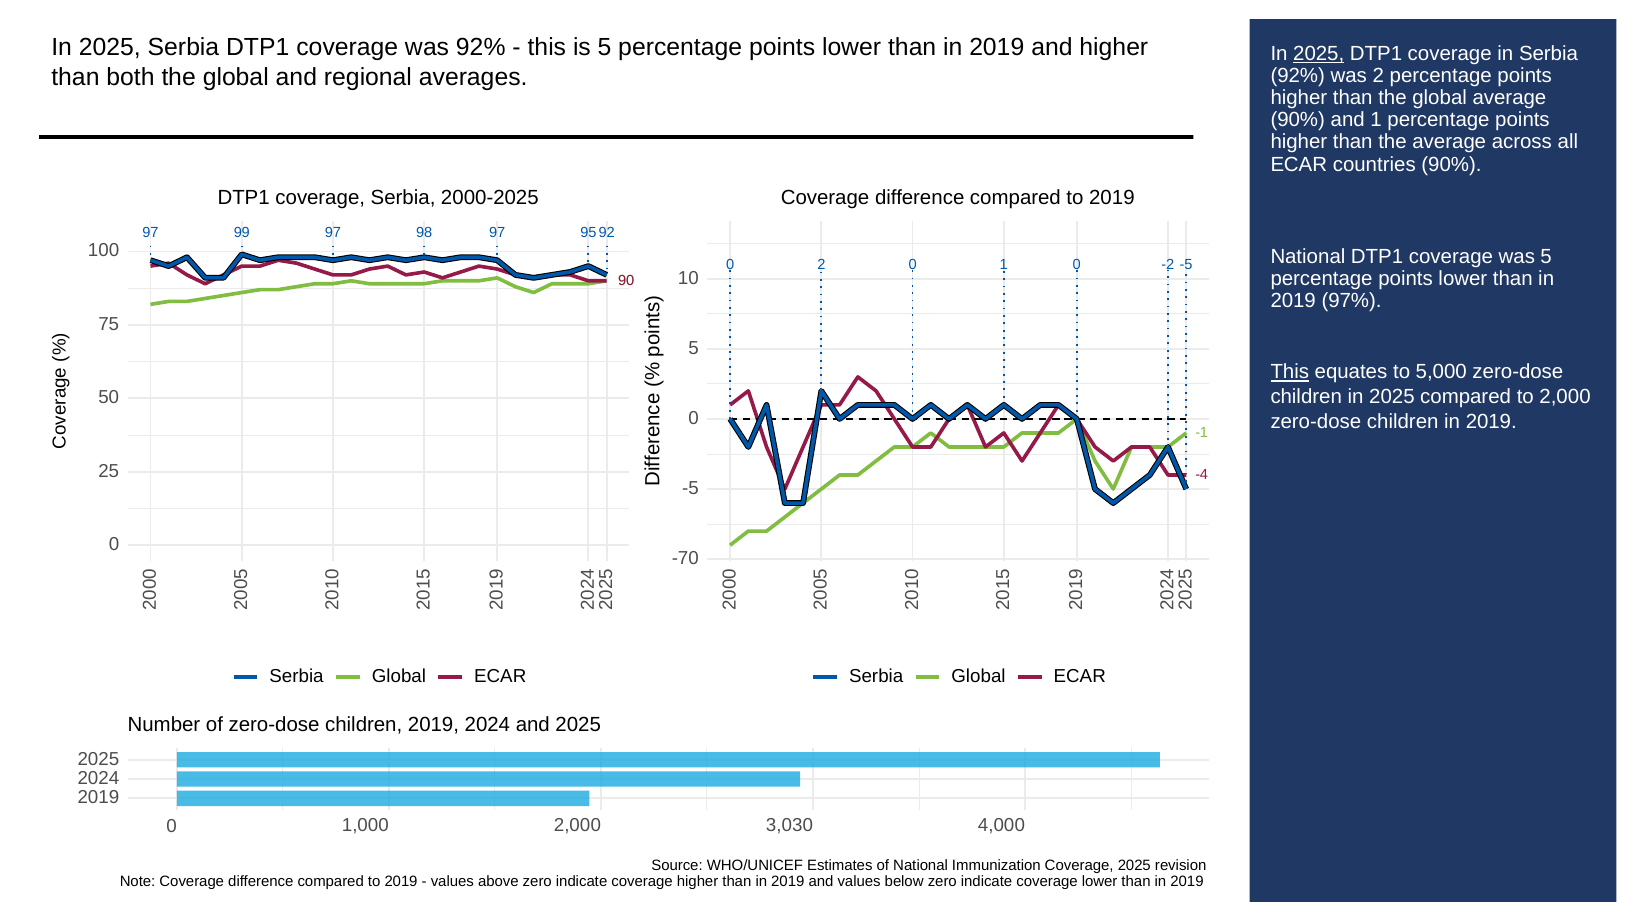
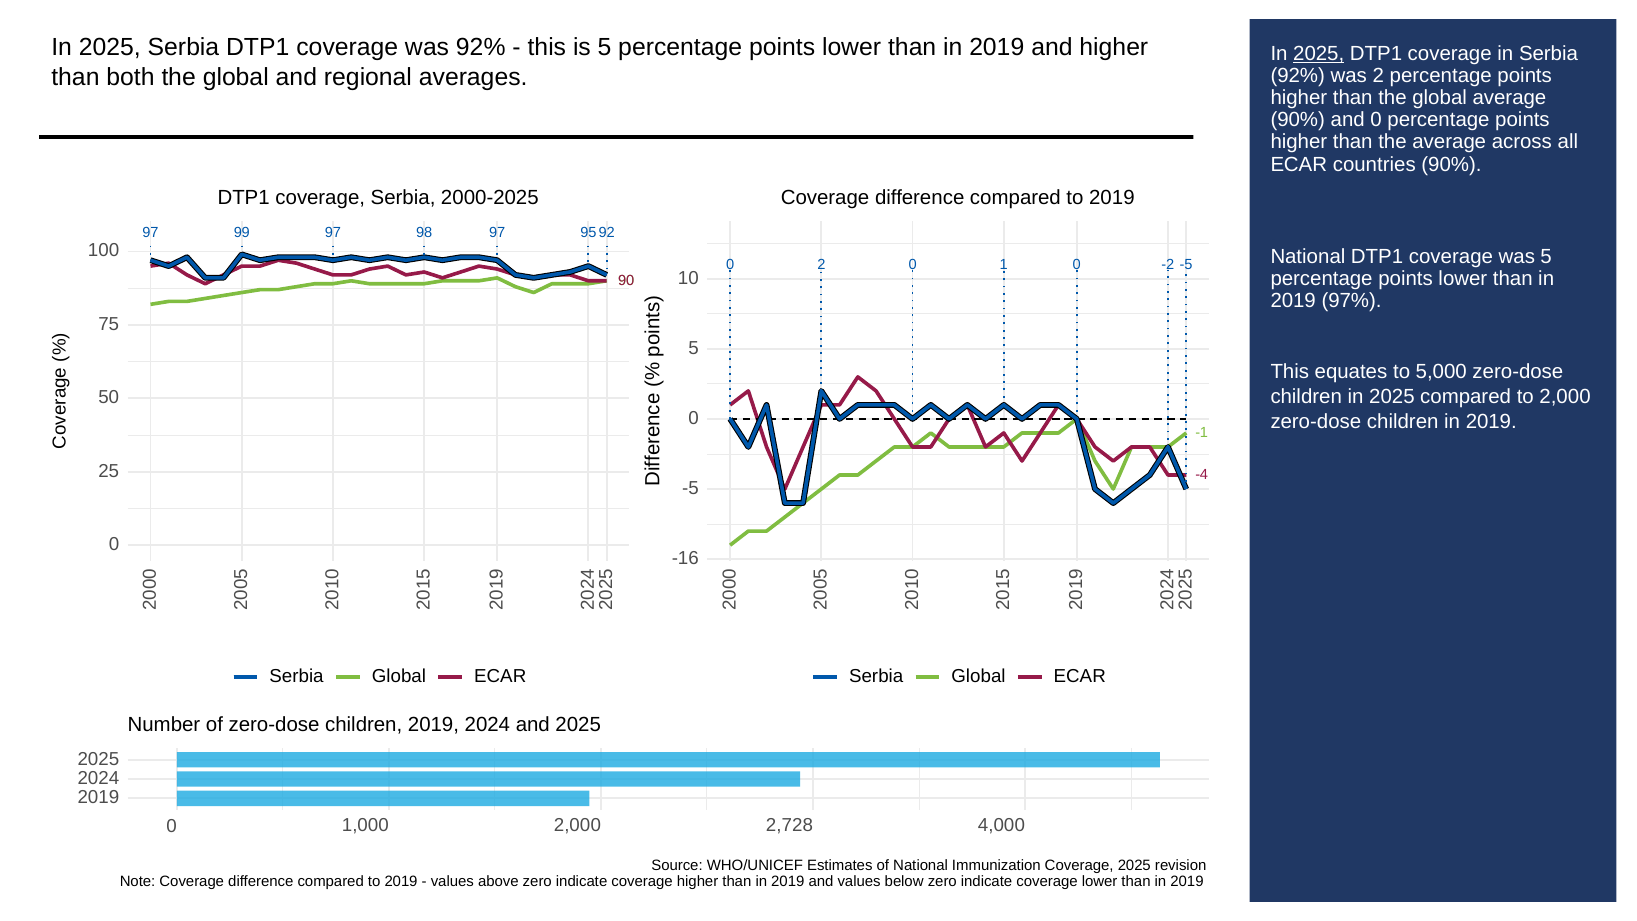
and 1: 1 -> 0
This at (1290, 372) underline: present -> none
-70: -70 -> -16
3,030: 3,030 -> 2,728
